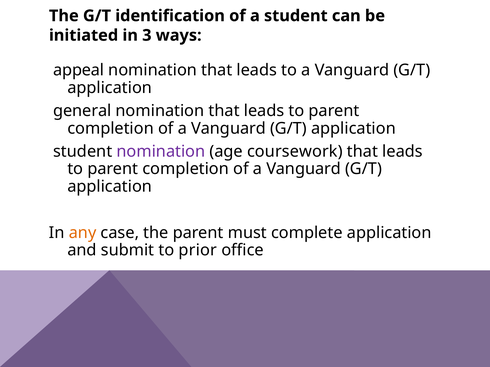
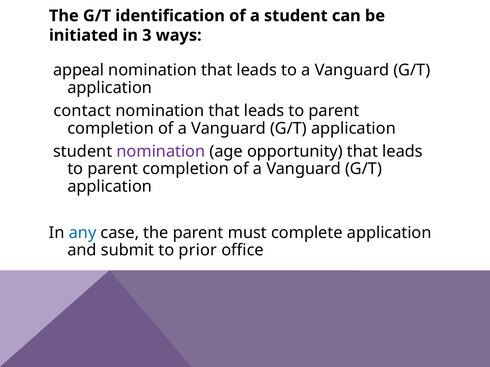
general: general -> contact
coursework: coursework -> opportunity
any colour: orange -> blue
